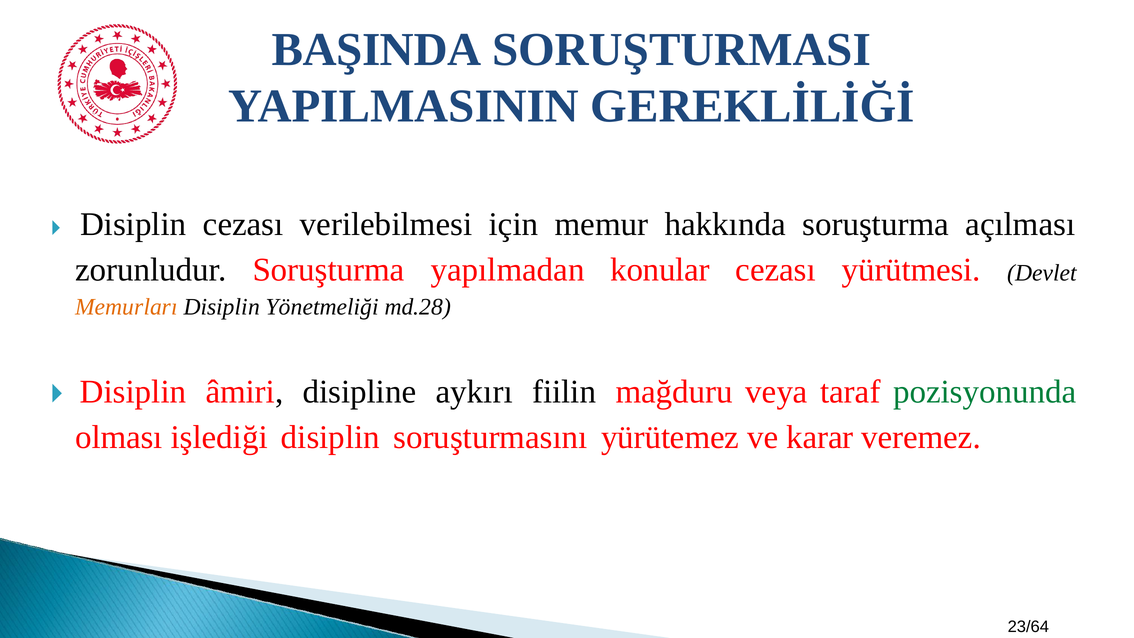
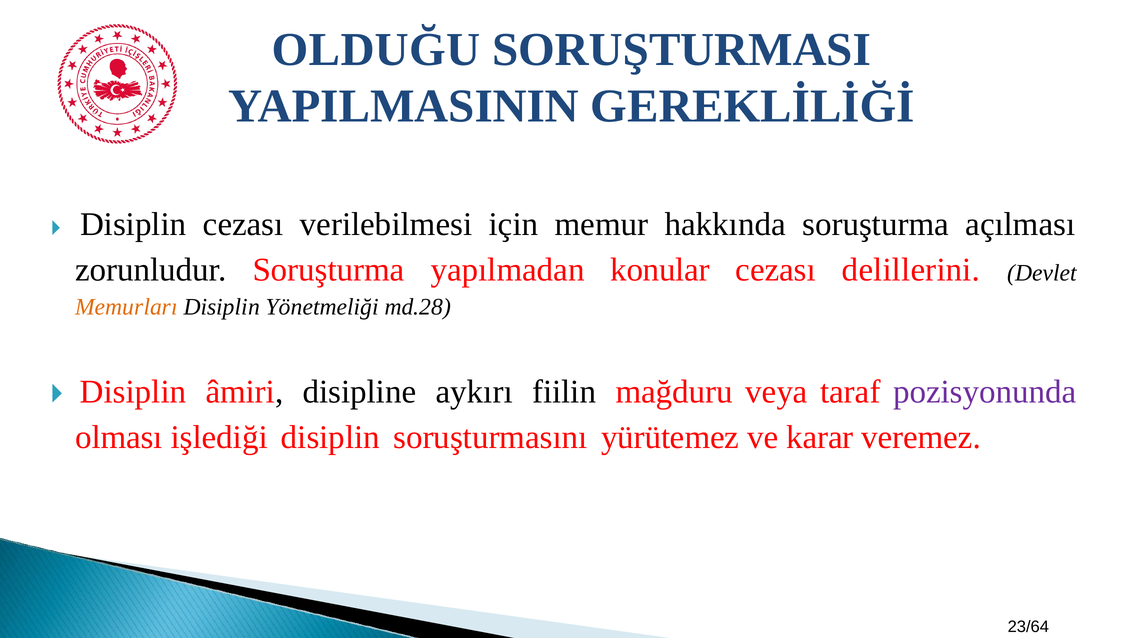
BAŞINDA: BAŞINDA -> OLDUĞU
yürütmesi: yürütmesi -> delillerini
pozisyonunda colour: green -> purple
